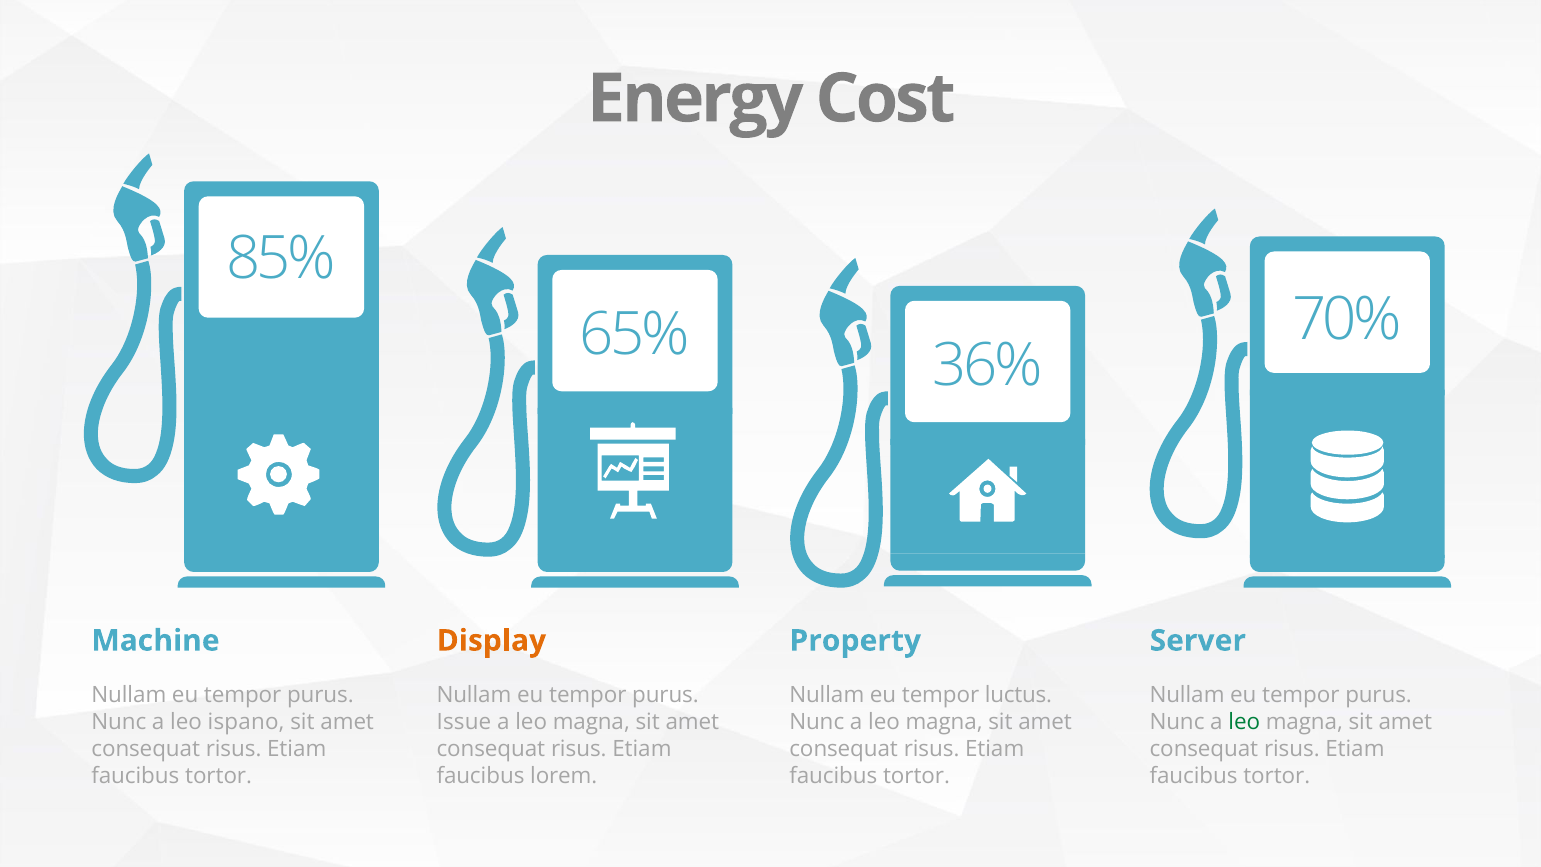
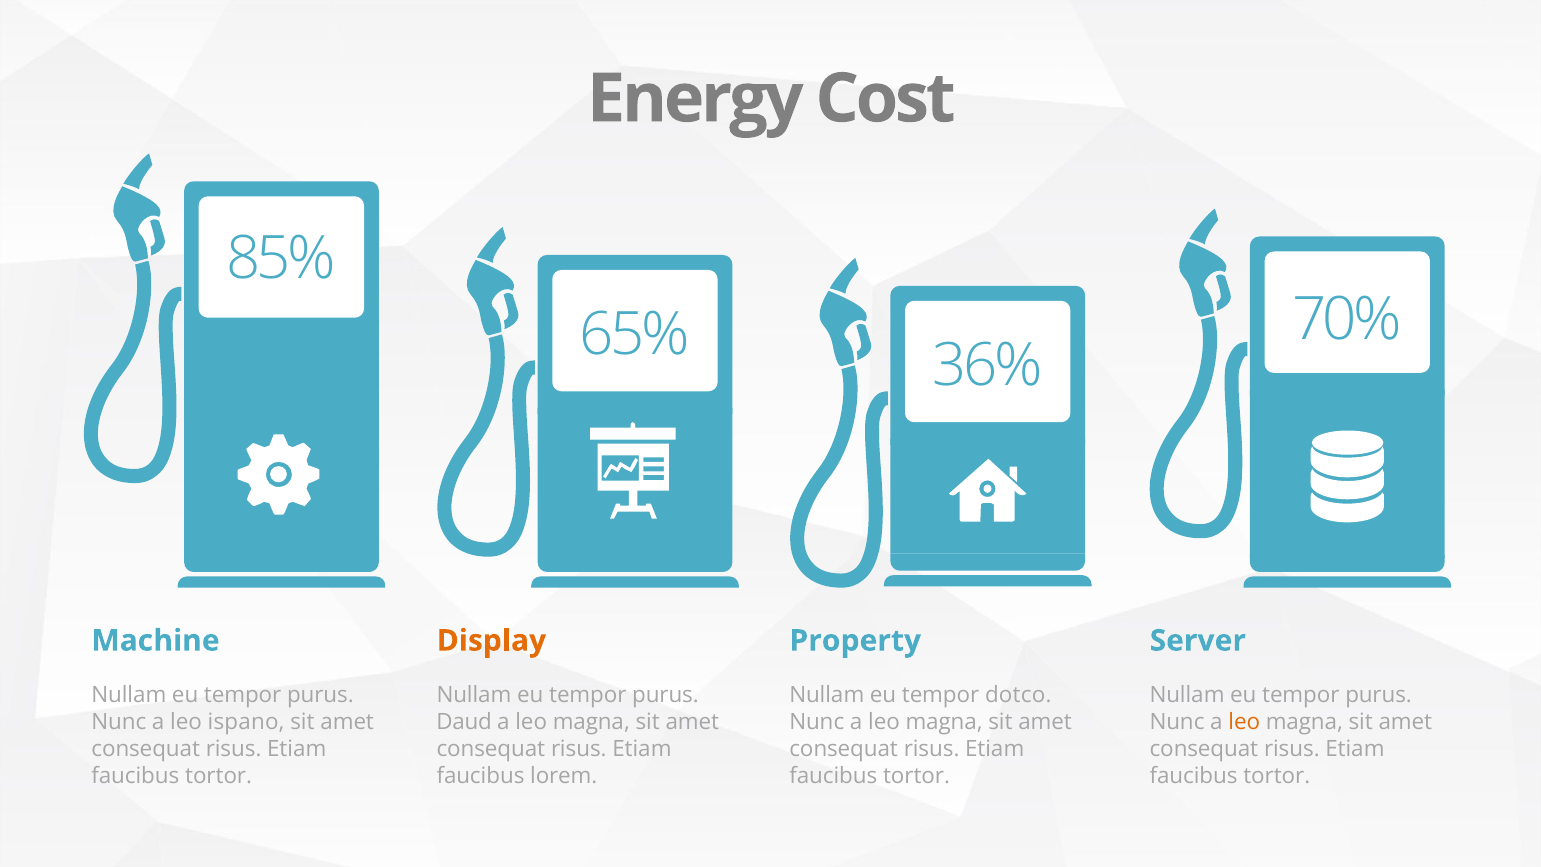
luctus: luctus -> dotco
Issue: Issue -> Daud
leo at (1244, 722) colour: green -> orange
